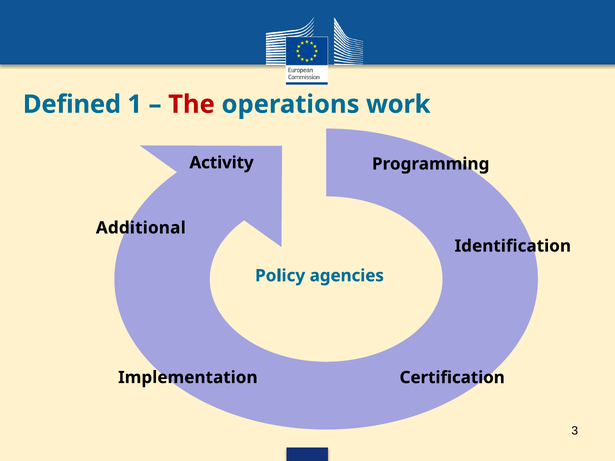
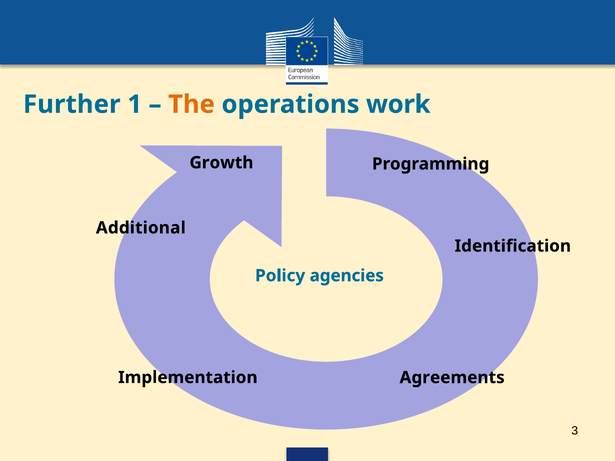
Defined: Defined -> Further
The colour: red -> orange
Activity: Activity -> Growth
Certification: Certification -> Agreements
